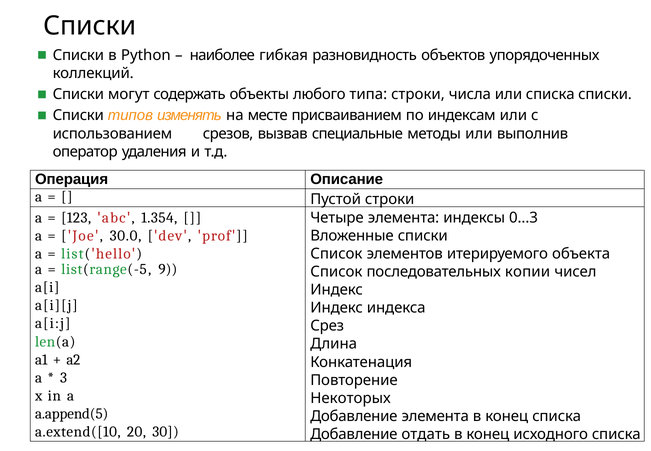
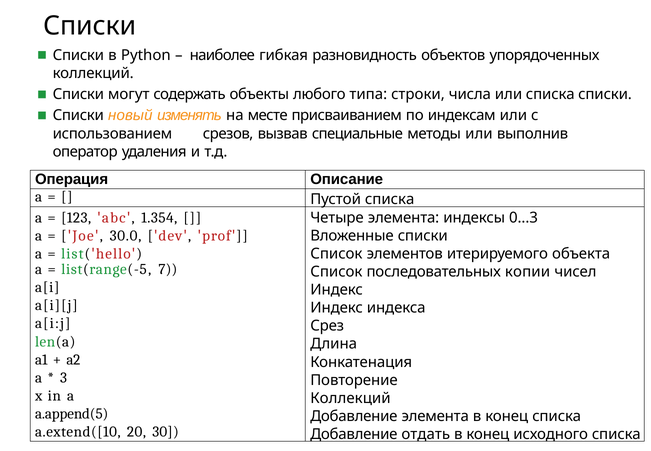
типов: типов -> новый
Пустой строки: строки -> списка
9: 9 -> 7
a Некоторых: Некоторых -> Коллекций
